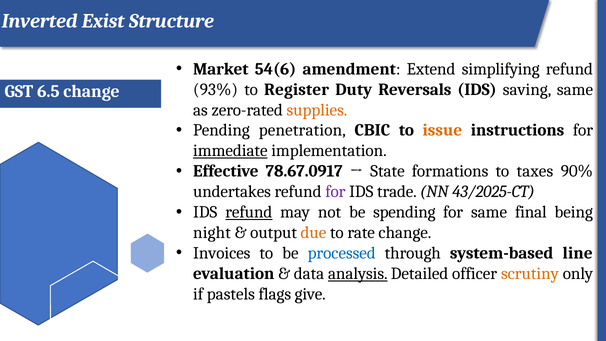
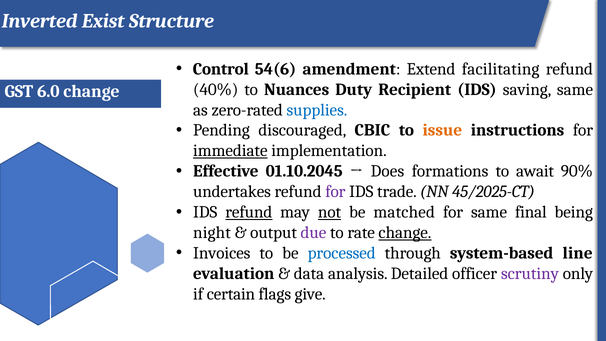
Market: Market -> Control
simplifying: simplifying -> facilitating
93%: 93% -> 40%
Register: Register -> Nuances
Reversals: Reversals -> Recipient
6.5: 6.5 -> 6.0
supplies colour: orange -> blue
penetration: penetration -> discouraged
78.67.0917: 78.67.0917 -> 01.10.2045
State: State -> Does
taxes: taxes -> await
43/2025-CT: 43/2025-CT -> 45/2025-CT
not underline: none -> present
spending: spending -> matched
due colour: orange -> purple
change at (405, 233) underline: none -> present
analysis underline: present -> none
scrutiny colour: orange -> purple
pastels: pastels -> certain
